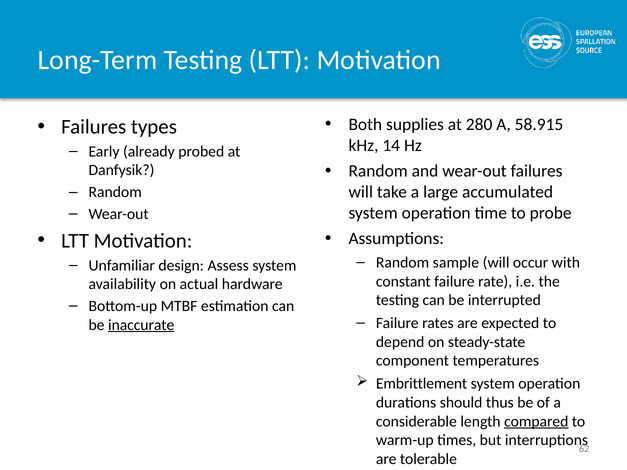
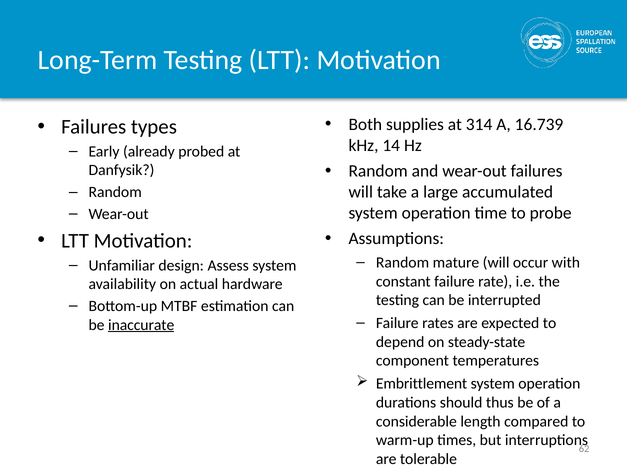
280: 280 -> 314
58.915: 58.915 -> 16.739
sample: sample -> mature
compared underline: present -> none
